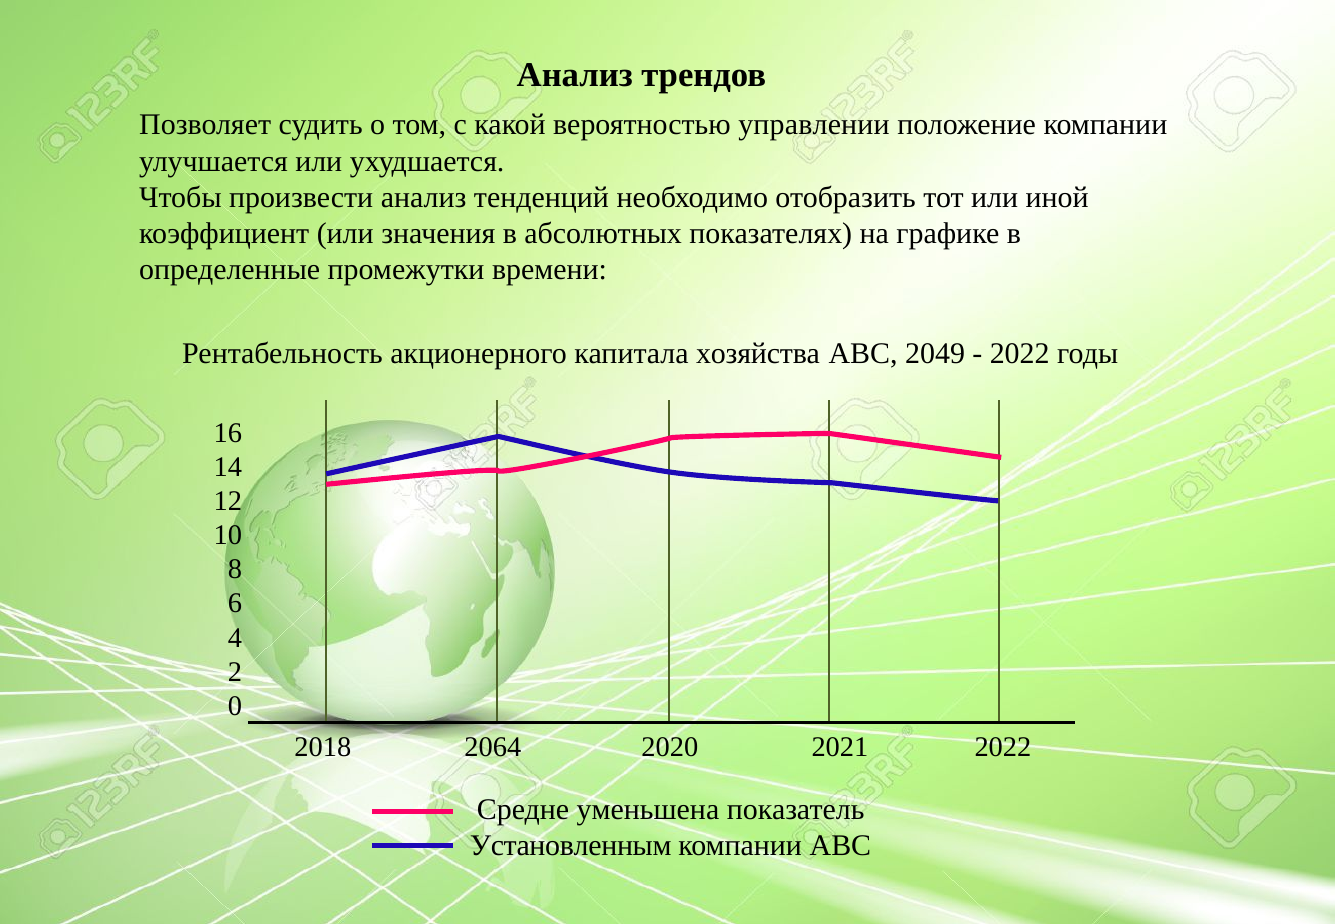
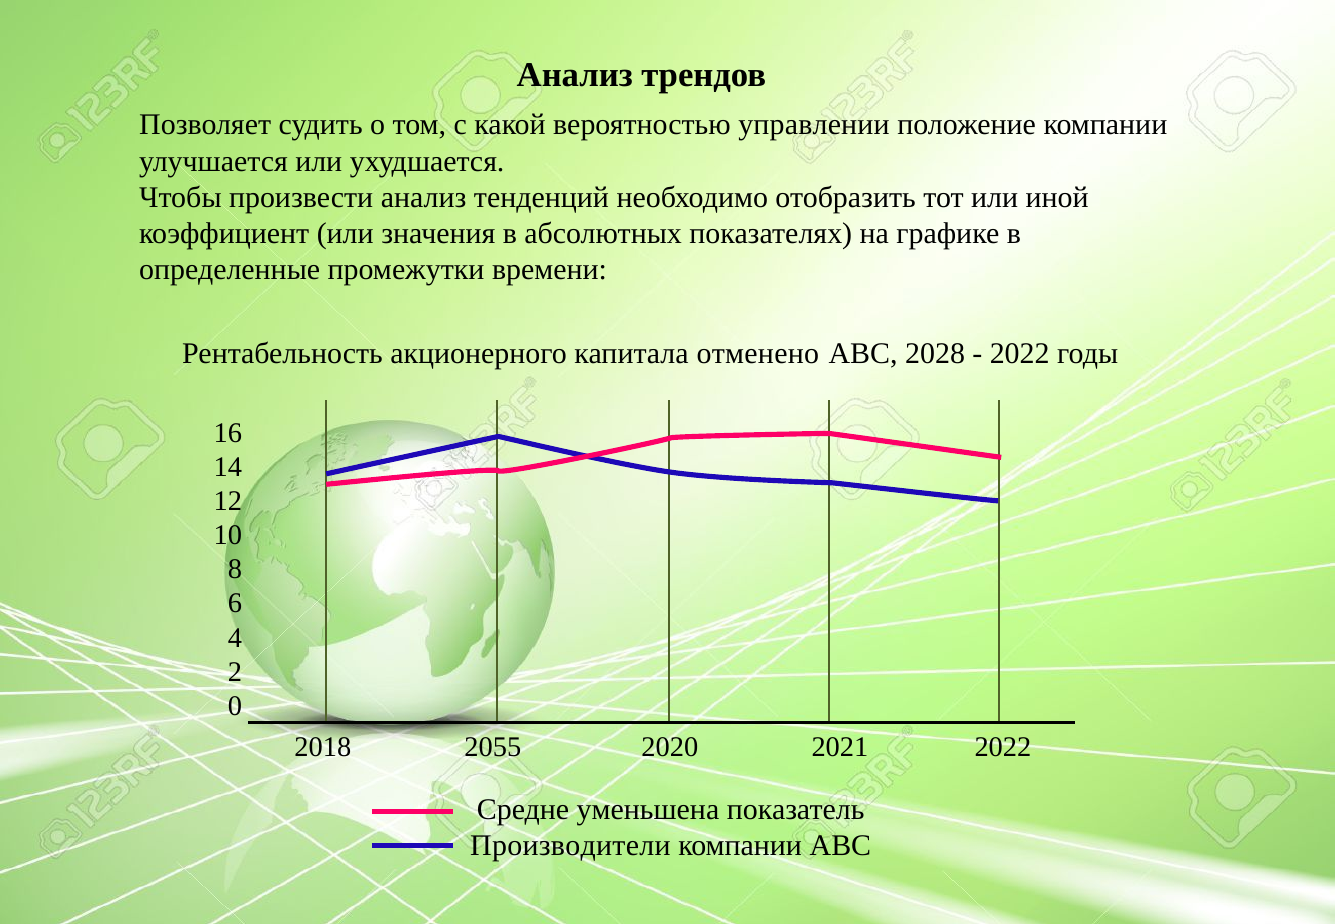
хозяйства: хозяйства -> отменено
2049: 2049 -> 2028
2064: 2064 -> 2055
Установленным: Установленным -> Производители
